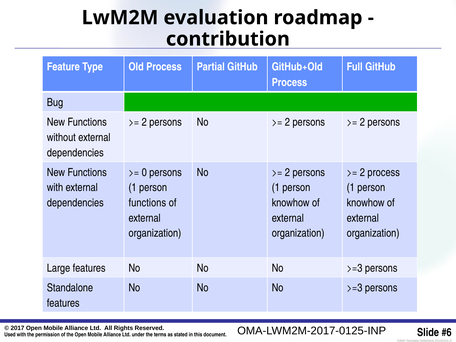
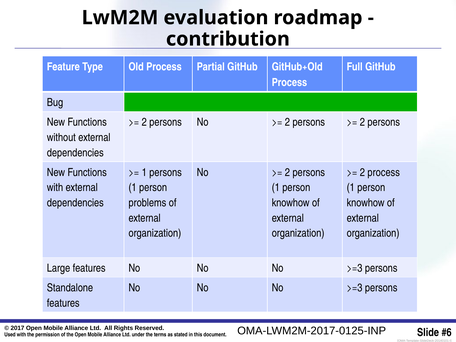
0 at (144, 172): 0 -> 1
functions at (147, 203): functions -> problems
